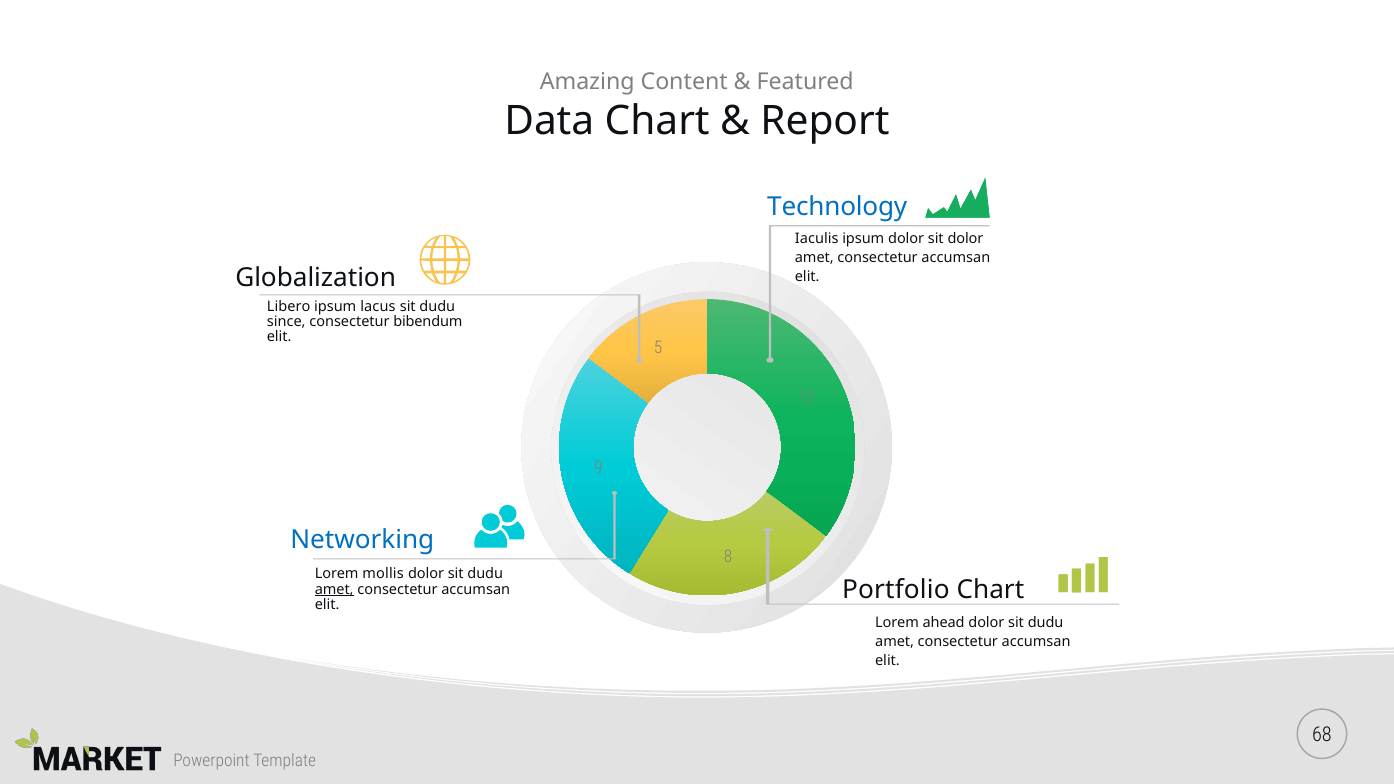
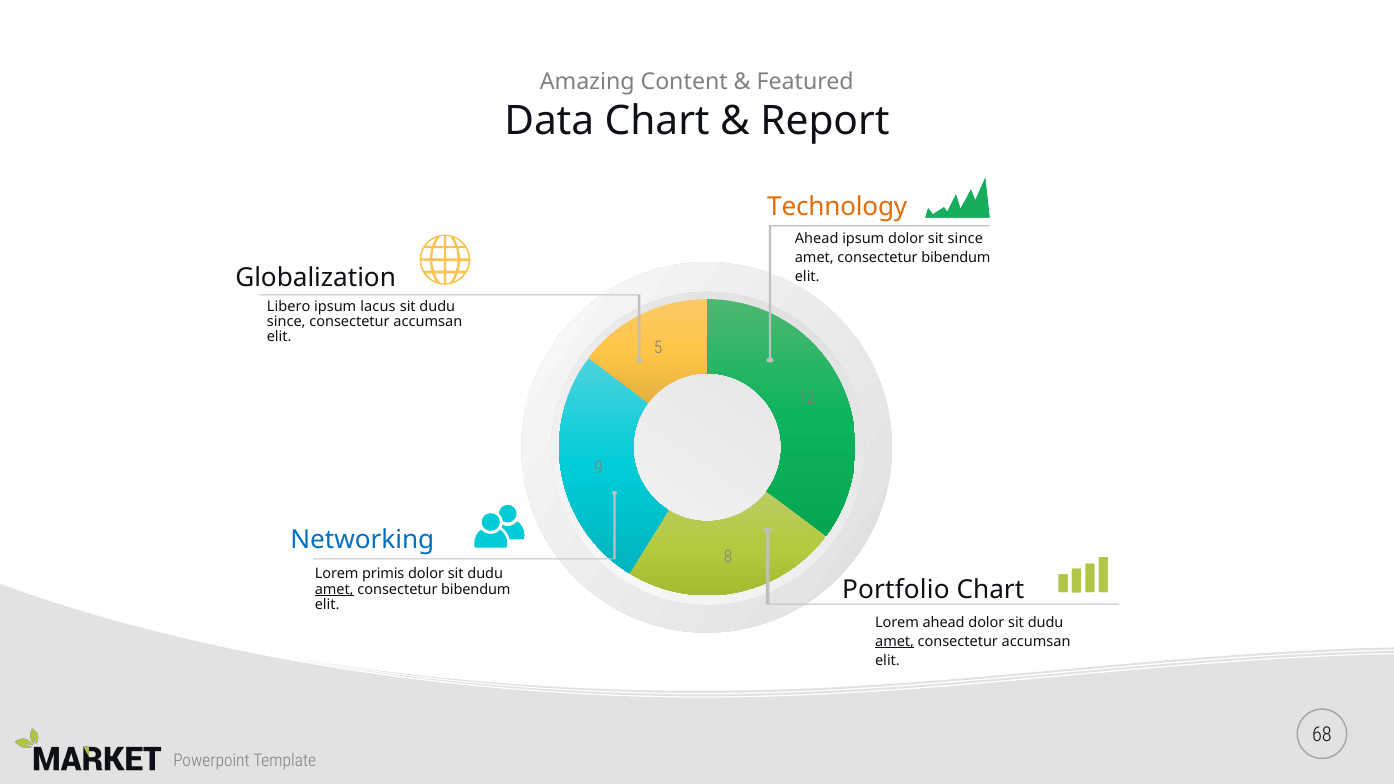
Technology colour: blue -> orange
Iaculis at (817, 239): Iaculis -> Ahead
sit dolor: dolor -> since
accumsan at (956, 258): accumsan -> bibendum
bibendum at (428, 322): bibendum -> accumsan
mollis: mollis -> primis
accumsan at (476, 589): accumsan -> bibendum
amet at (895, 642) underline: none -> present
